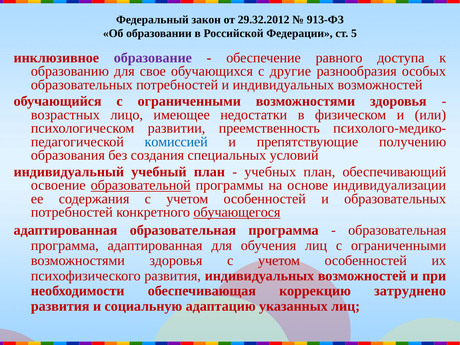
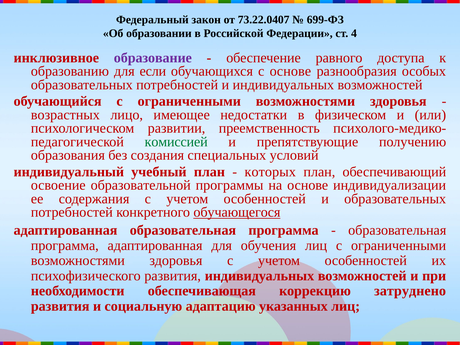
29.32.2012: 29.32.2012 -> 73.22.0407
913-ФЗ: 913-ФЗ -> 699-ФЗ
5: 5 -> 4
свое: свое -> если
с другие: другие -> основе
комиссией colour: blue -> green
учебных: учебных -> которых
образовательной underline: present -> none
